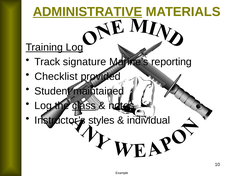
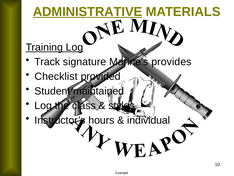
reporting: reporting -> provides
class underline: present -> none
notes: notes -> styles
styles: styles -> hours
